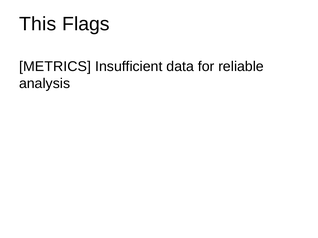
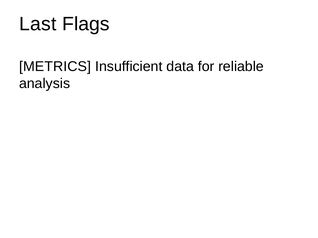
This: This -> Last
